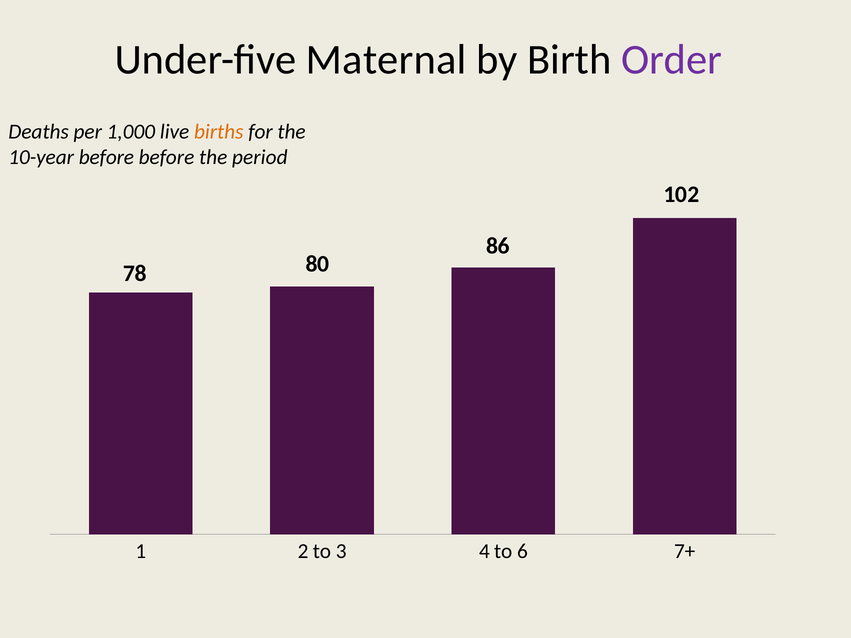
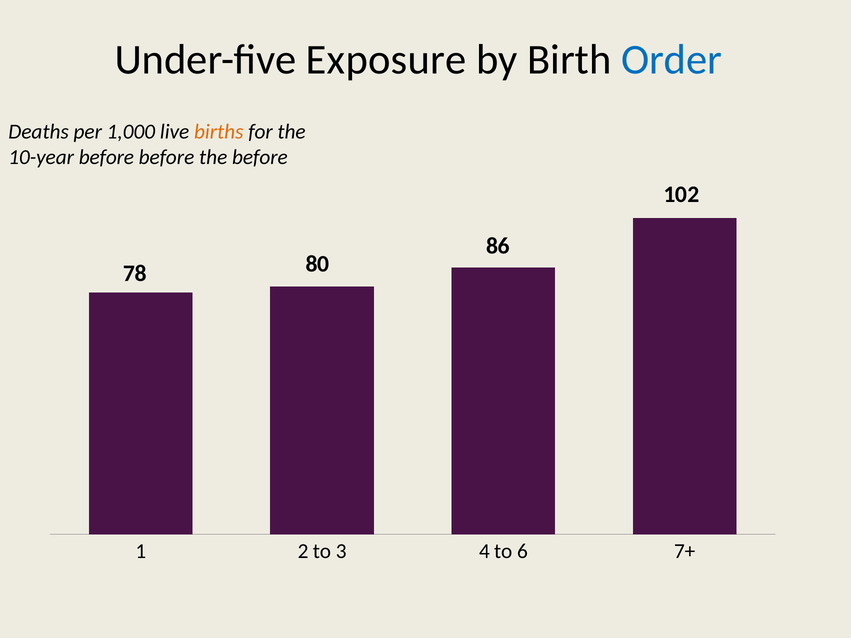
Maternal: Maternal -> Exposure
Order colour: purple -> blue
the period: period -> before
